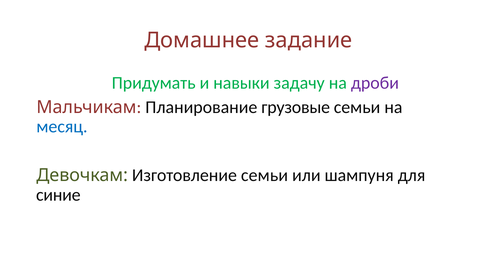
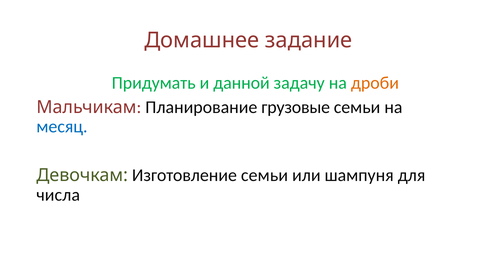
навыки: навыки -> данной
дроби colour: purple -> orange
синие: синие -> числа
